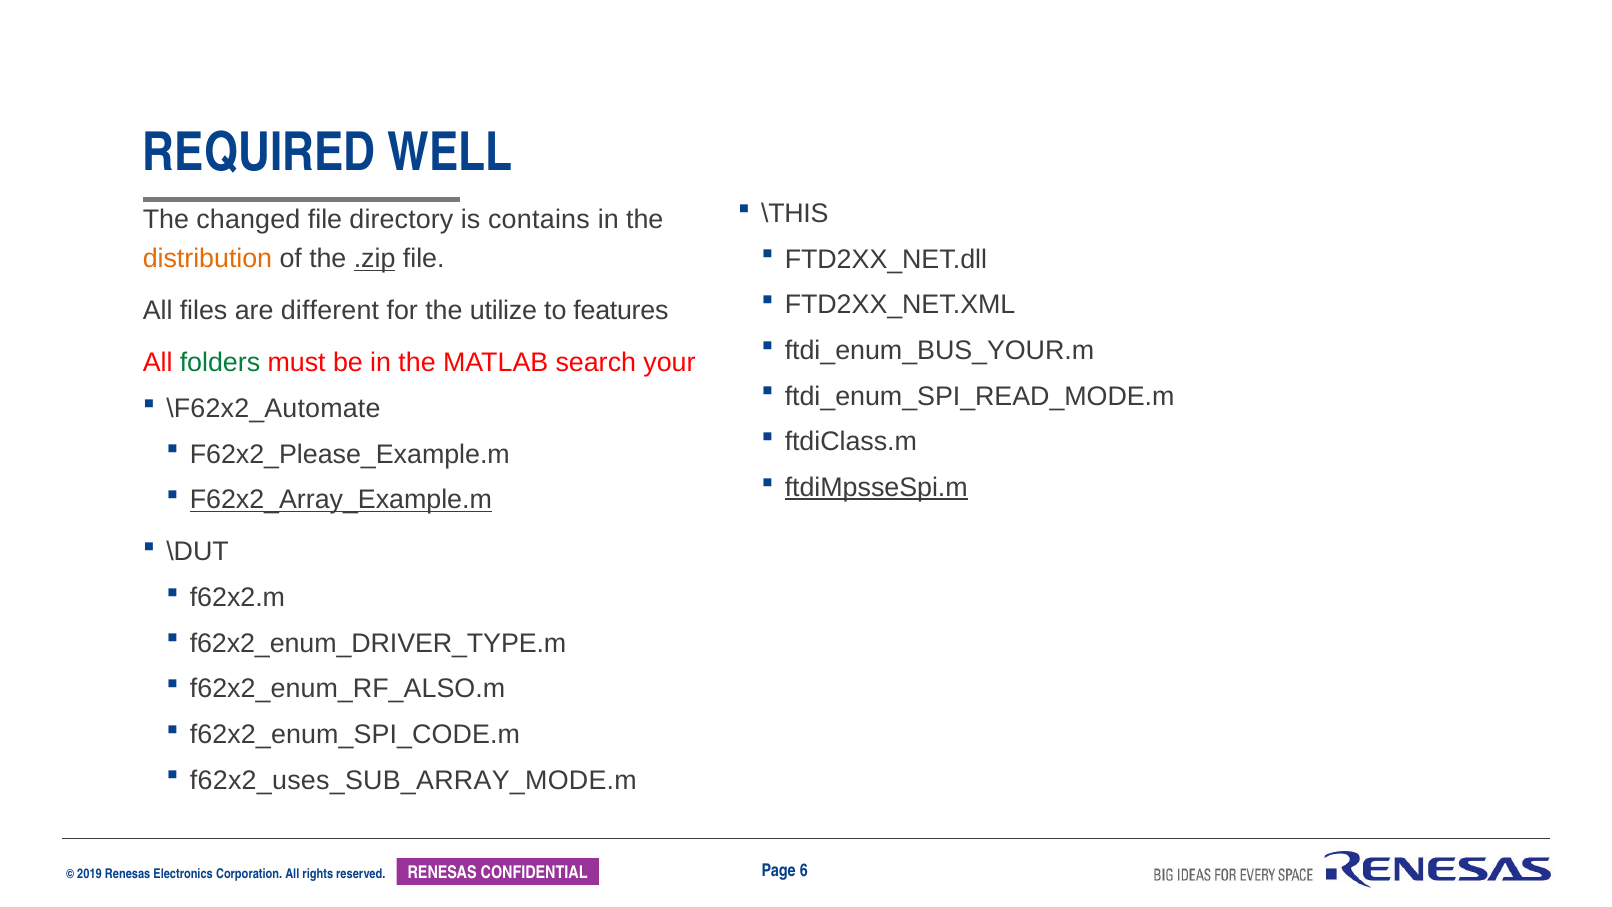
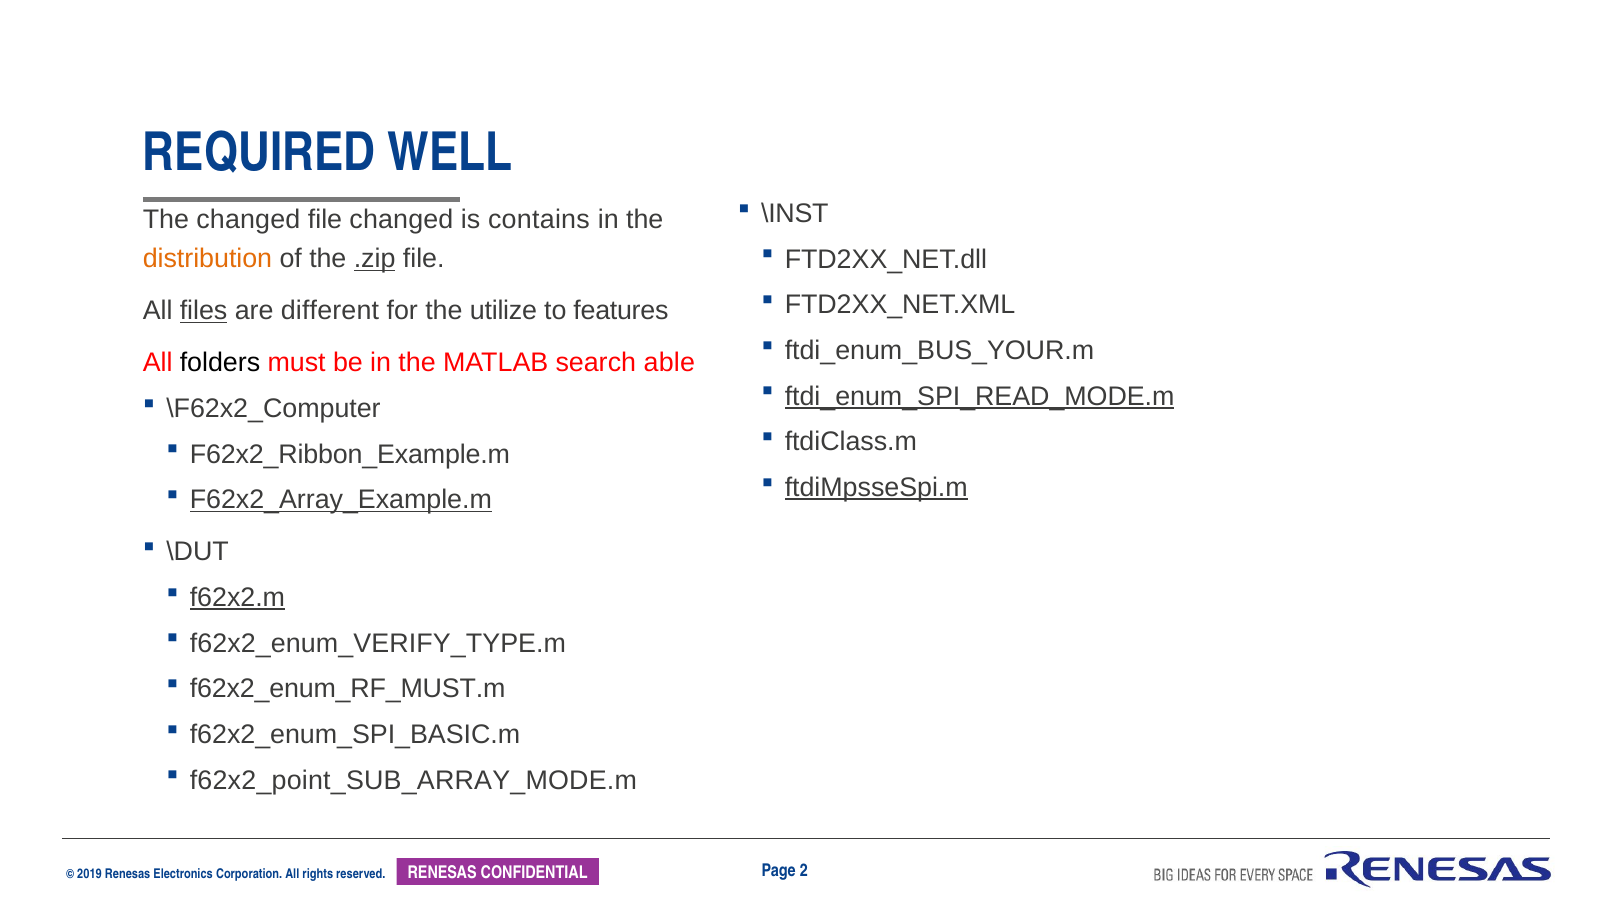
\THIS: \THIS -> \INST
file directory: directory -> changed
files underline: none -> present
folders colour: green -> black
your: your -> able
ftdi_enum_SPI_READ_MODE.m underline: none -> present
\F62x2_Automate: \F62x2_Automate -> \F62x2_Computer
F62x2_Please_Example.m: F62x2_Please_Example.m -> F62x2_Ribbon_Example.m
f62x2.m underline: none -> present
f62x2_enum_DRIVER_TYPE.m: f62x2_enum_DRIVER_TYPE.m -> f62x2_enum_VERIFY_TYPE.m
f62x2_enum_RF_ALSO.m: f62x2_enum_RF_ALSO.m -> f62x2_enum_RF_MUST.m
f62x2_enum_SPI_CODE.m: f62x2_enum_SPI_CODE.m -> f62x2_enum_SPI_BASIC.m
f62x2_uses_SUB_ARRAY_MODE.m: f62x2_uses_SUB_ARRAY_MODE.m -> f62x2_point_SUB_ARRAY_MODE.m
6: 6 -> 2
